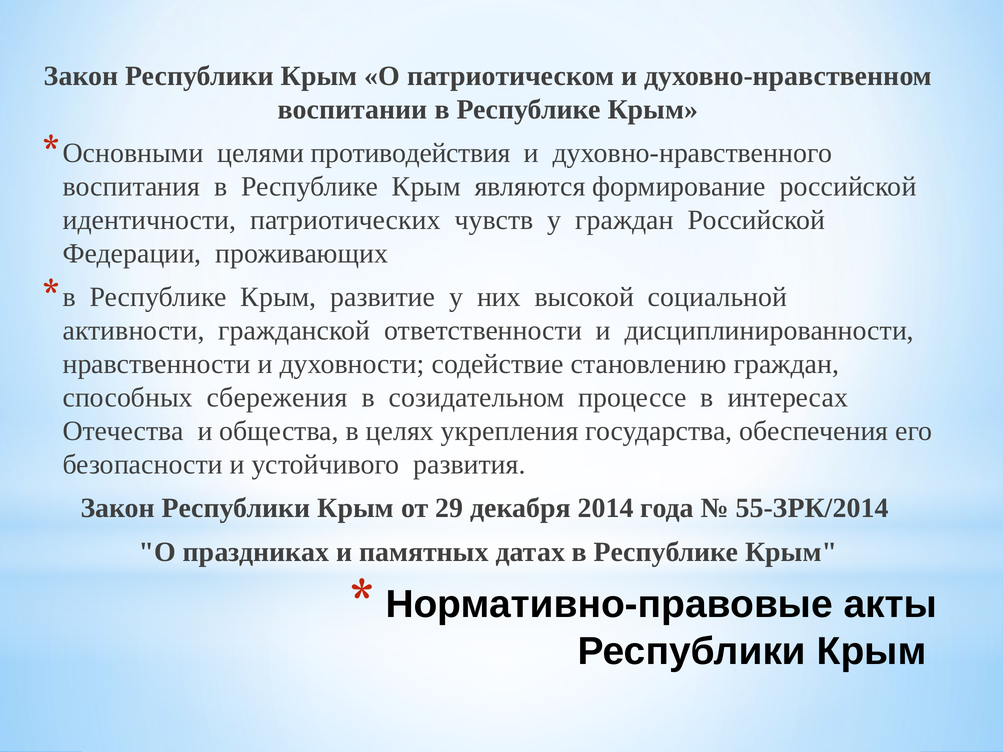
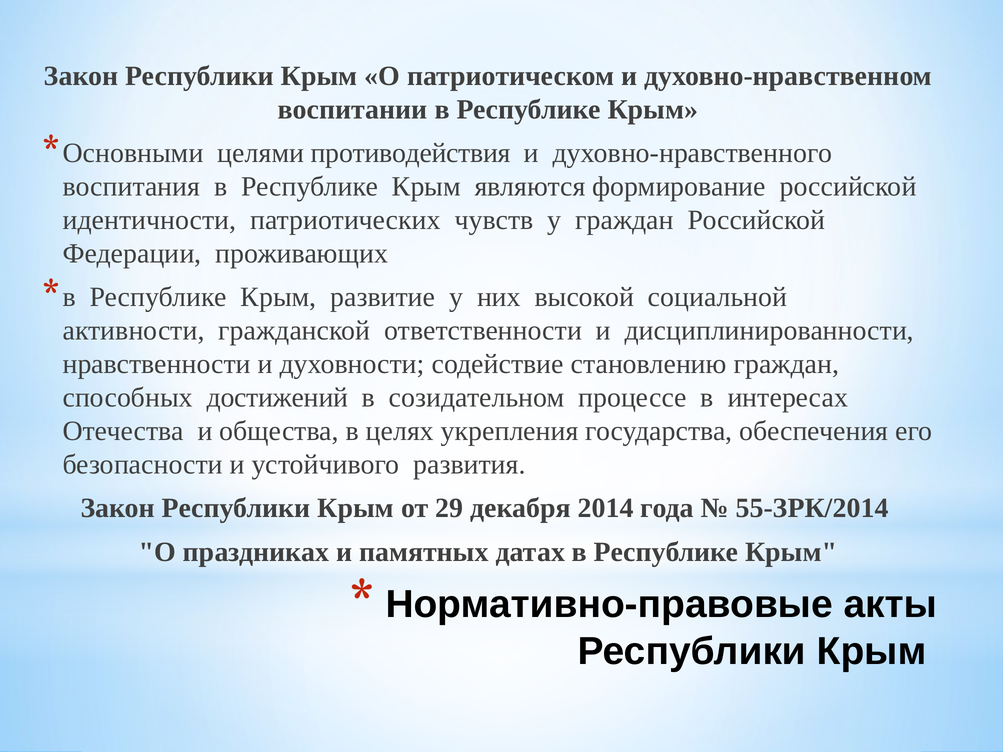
сбережения: сбережения -> достижений
